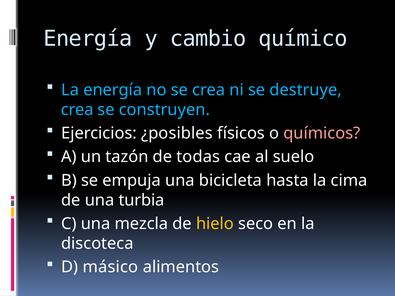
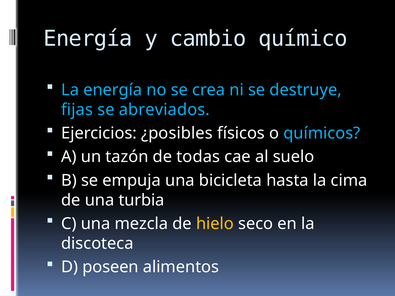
crea at (77, 110): crea -> fijas
construyen: construyen -> abreviados
químicos colour: pink -> light blue
másico: másico -> poseen
